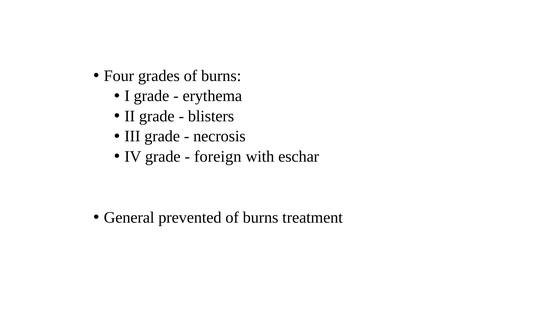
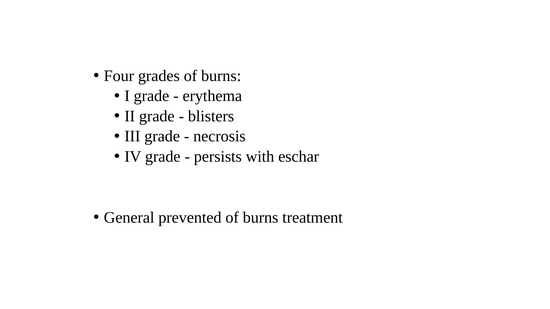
foreign: foreign -> persists
